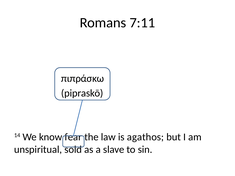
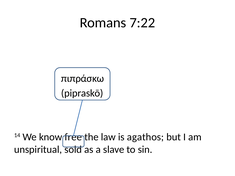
7:11: 7:11 -> 7:22
fear: fear -> free
